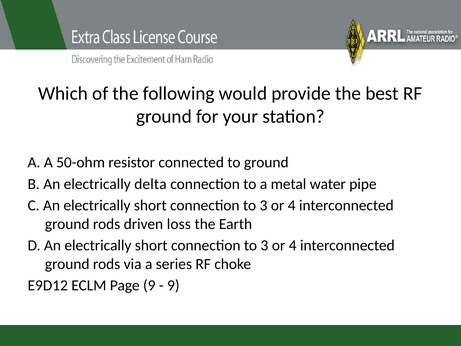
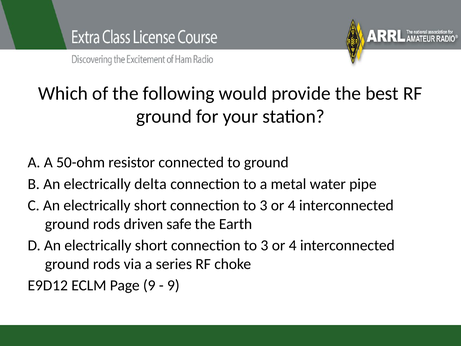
loss: loss -> safe
